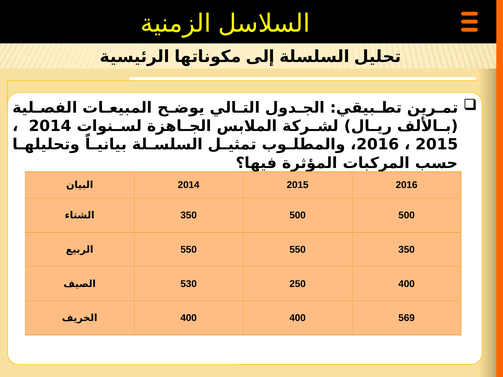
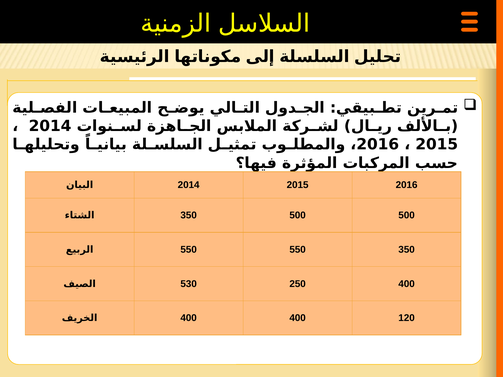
569: 569 -> 120
